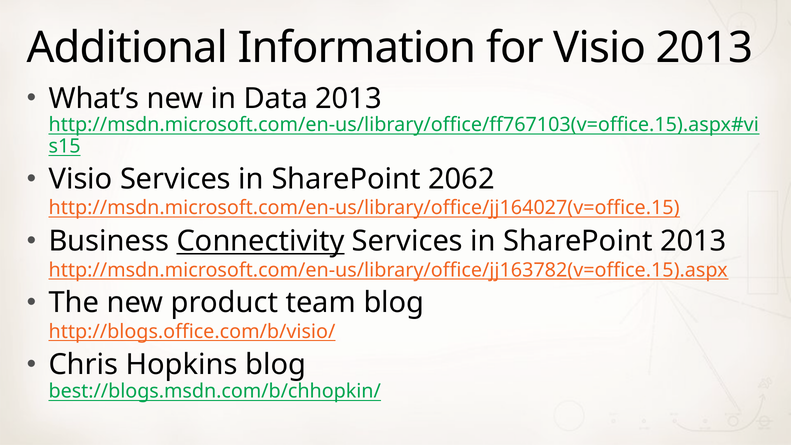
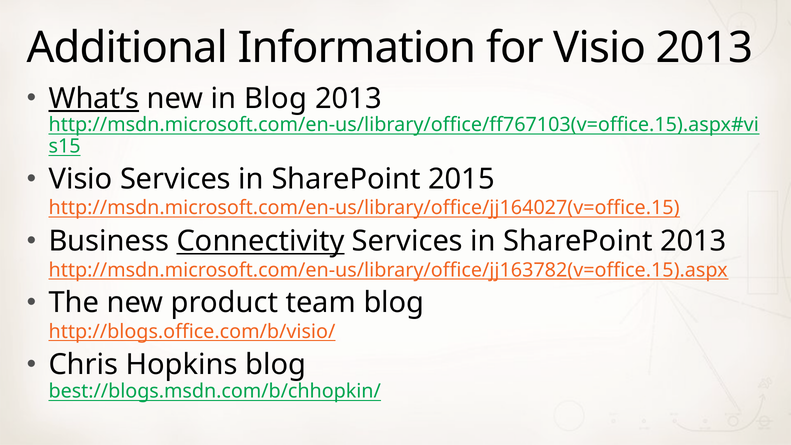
What’s underline: none -> present
in Data: Data -> Blog
2062: 2062 -> 2015
